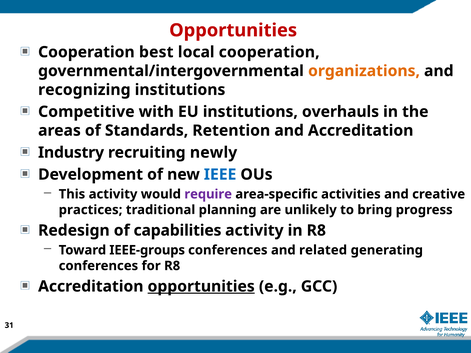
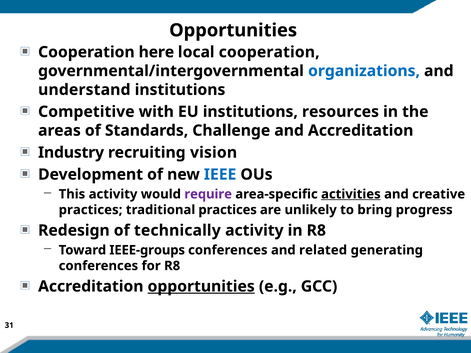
Opportunities at (233, 30) colour: red -> black
best: best -> here
organizations colour: orange -> blue
recognizing: recognizing -> understand
overhauls: overhauls -> resources
Retention: Retention -> Challenge
newly: newly -> vision
activities underline: none -> present
traditional planning: planning -> practices
capabilities: capabilities -> technically
